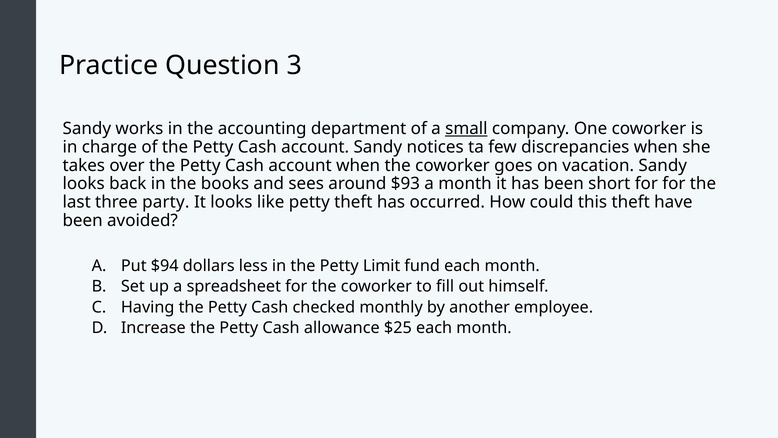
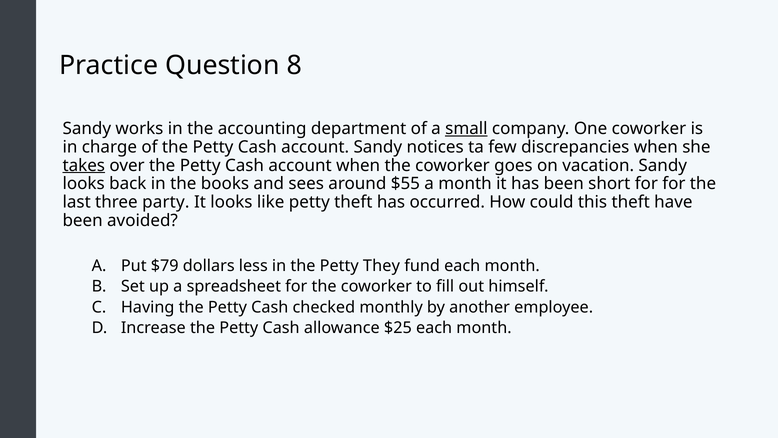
3: 3 -> 8
takes underline: none -> present
$93: $93 -> $55
$94: $94 -> $79
Limit: Limit -> They
